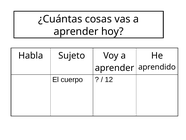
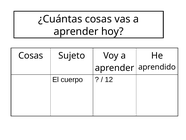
Habla at (31, 55): Habla -> Cosas
